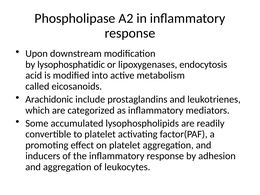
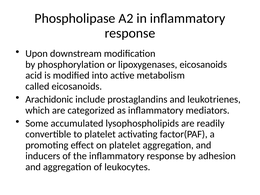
lysophosphatidic: lysophosphatidic -> phosphorylation
lipoxygenases endocytosis: endocytosis -> eicosanoids
